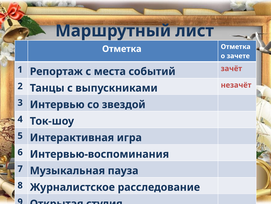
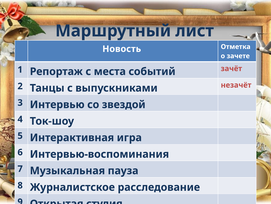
Отметка at (122, 49): Отметка -> Новость
